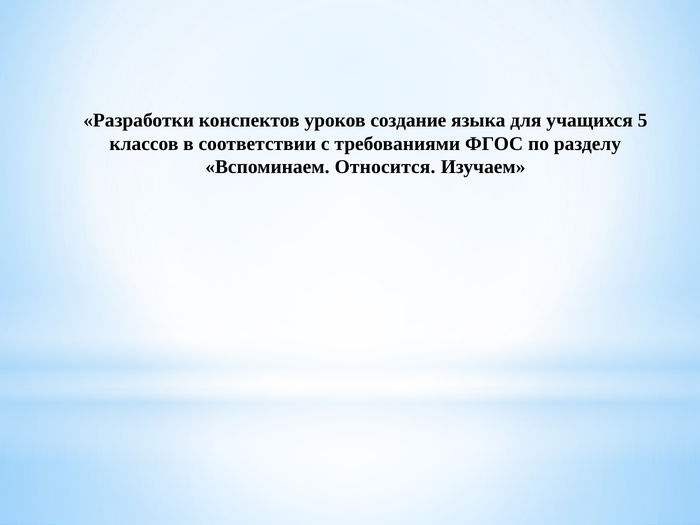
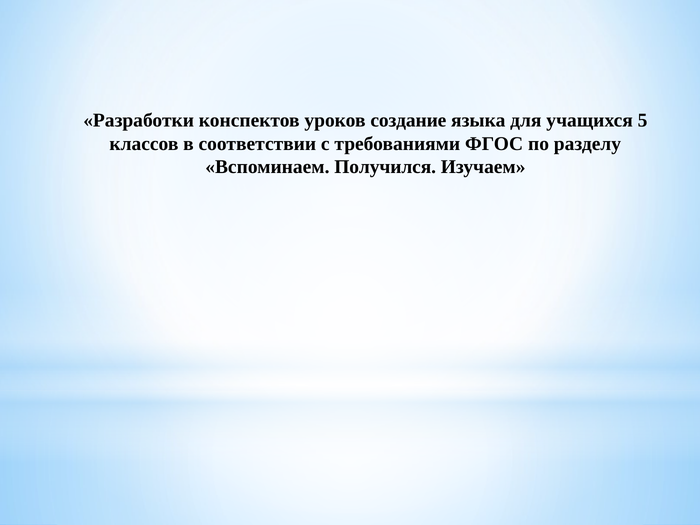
Относится: Относится -> Получился
